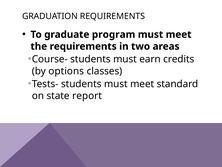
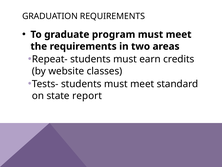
Course-: Course- -> Repeat-
options: options -> website
